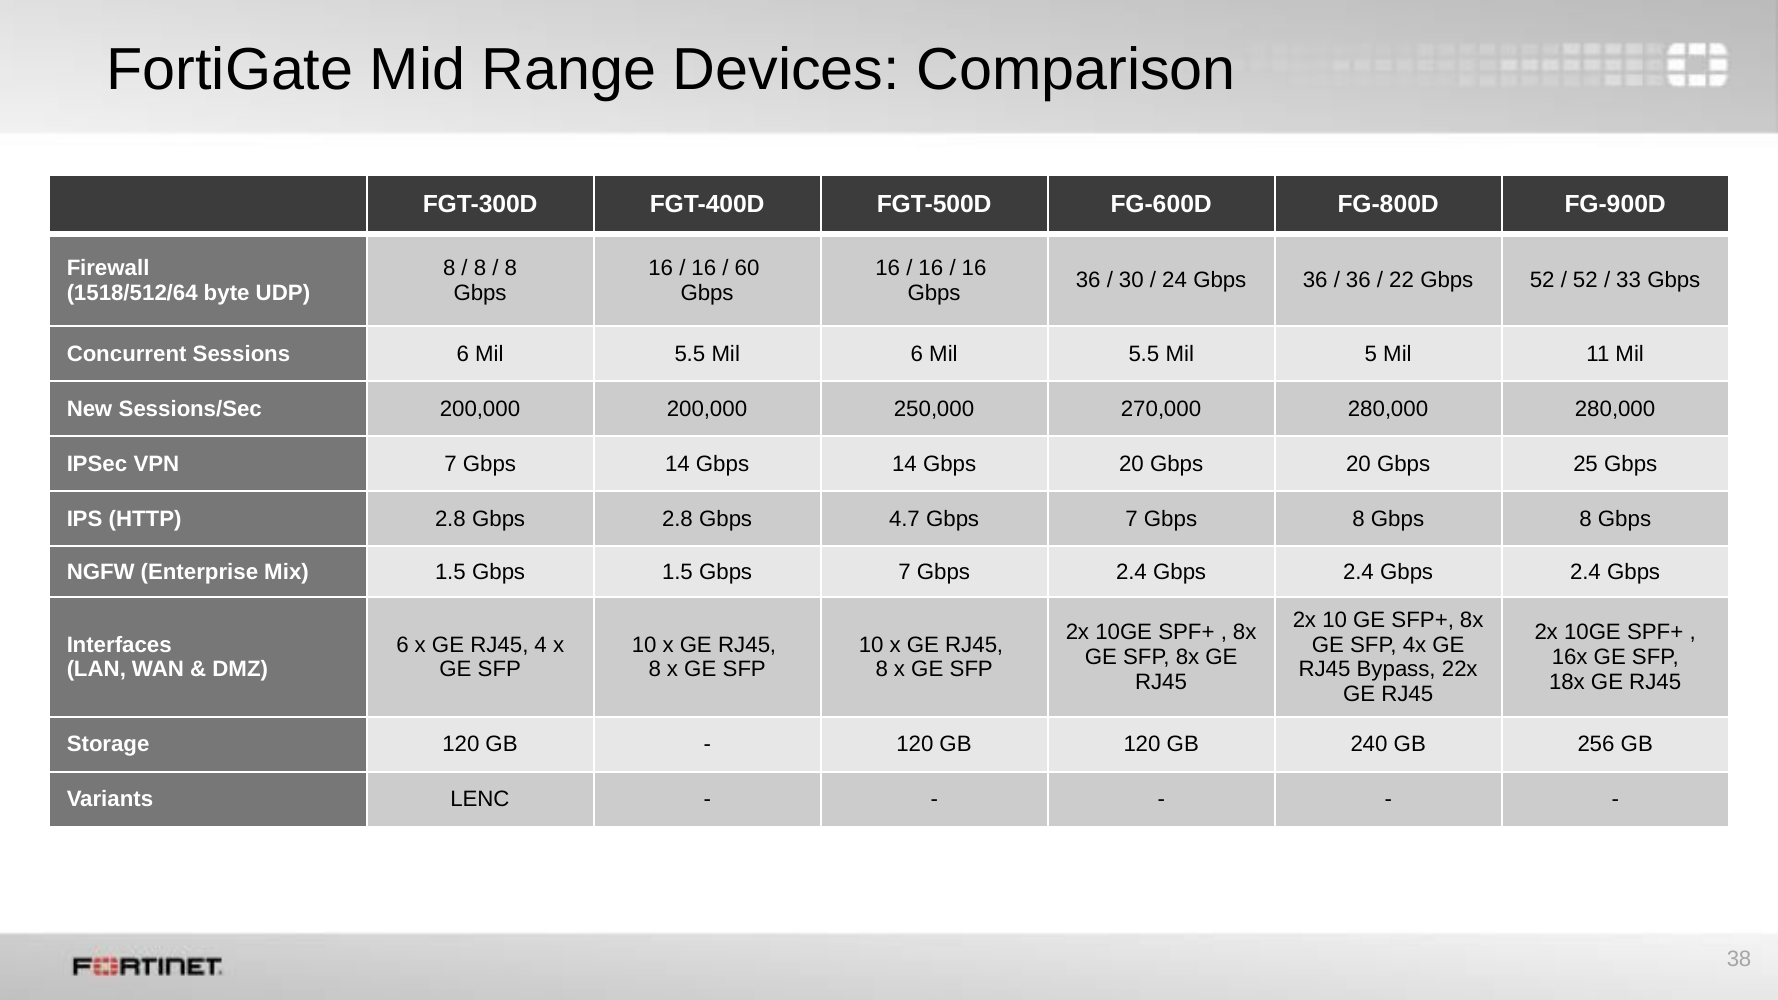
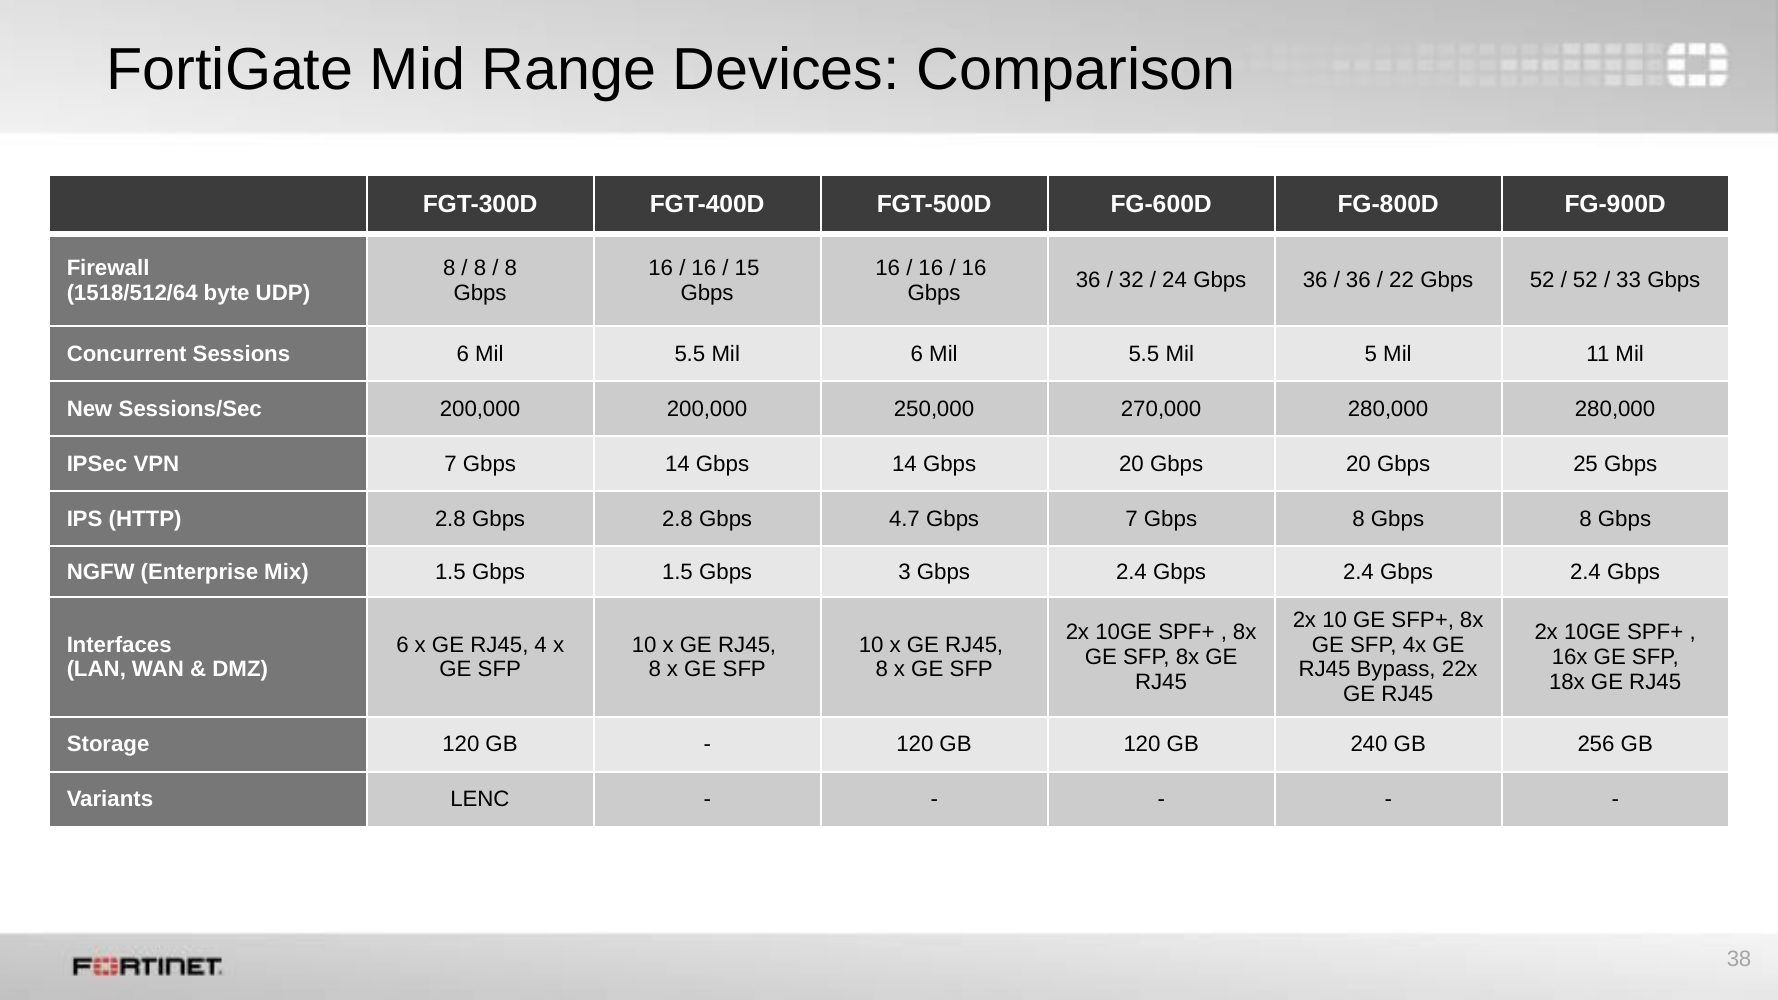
60: 60 -> 15
30: 30 -> 32
1.5 Gbps 7: 7 -> 3
